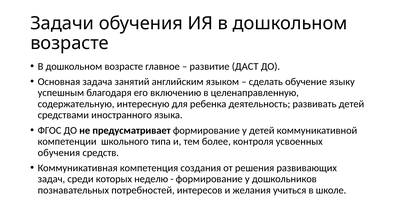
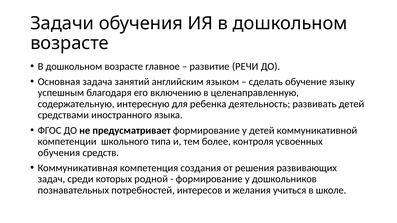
ДАСТ: ДАСТ -> РЕЧИ
неделю: неделю -> родной
